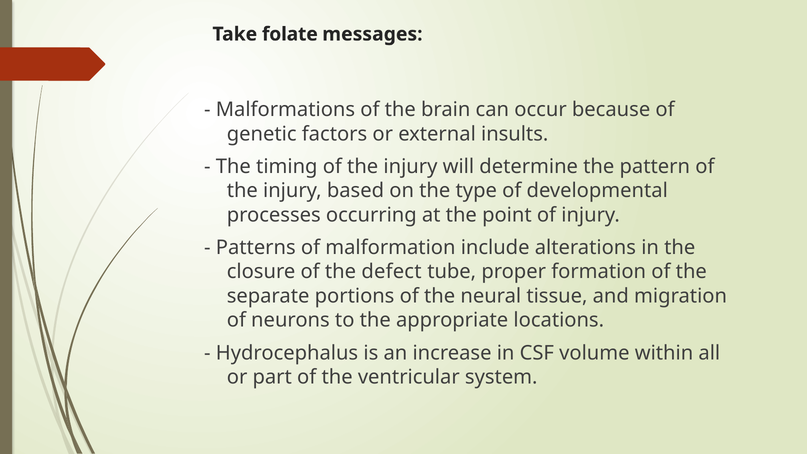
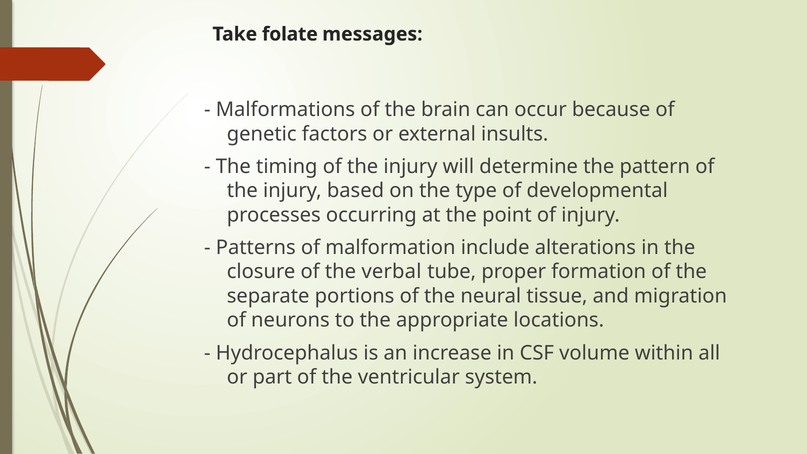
defect: defect -> verbal
